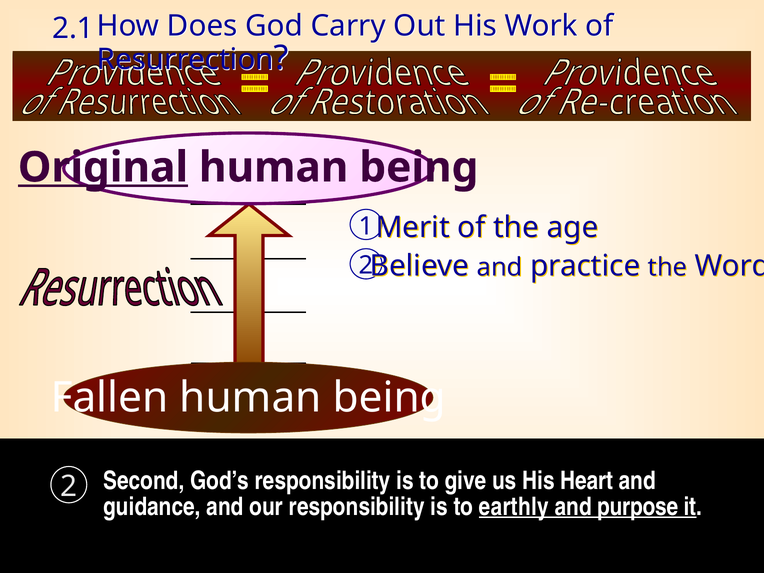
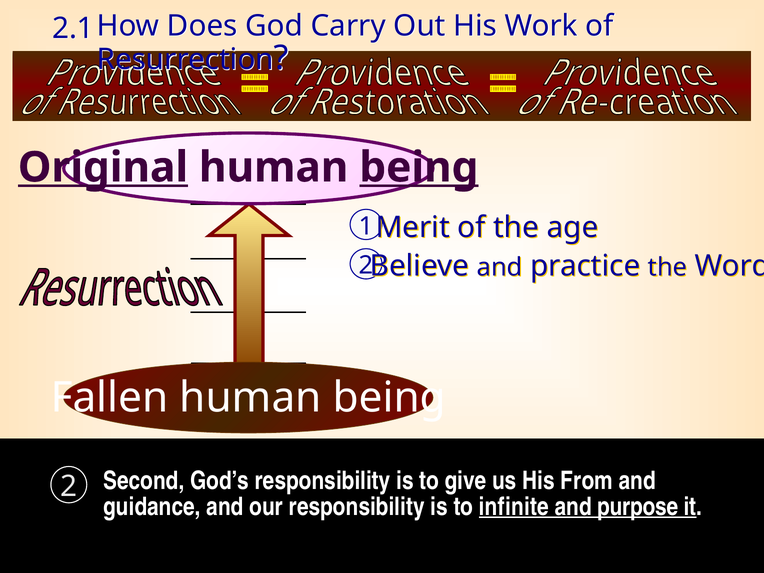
being at (419, 167) underline: none -> present
Heart: Heart -> From
earthly: earthly -> infinite
